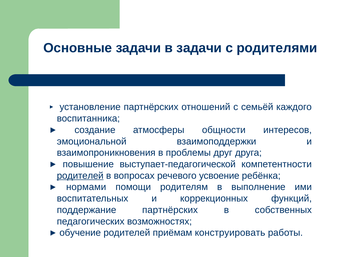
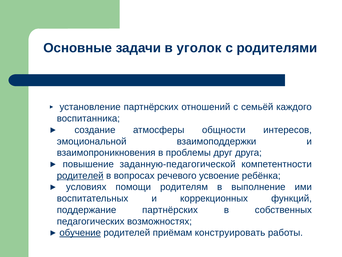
в задачи: задачи -> уголок
выступает-педагогической: выступает-педагогической -> заданную-педагогической
нормами: нормами -> условиях
обучение underline: none -> present
